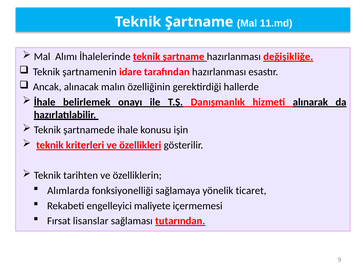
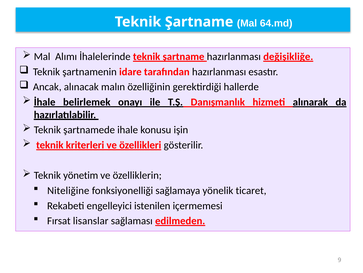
11.md: 11.md -> 64.md
tarihten: tarihten -> yönetim
Alımlarda: Alımlarda -> Niteliğine
maliyete: maliyete -> istenilen
tutarından: tutarından -> edilmeden
